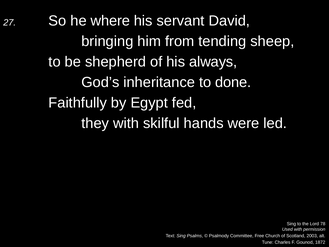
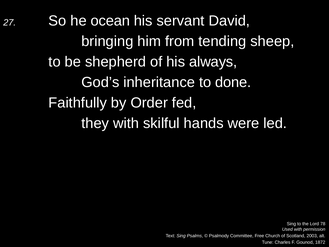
where: where -> ocean
Egypt: Egypt -> Order
